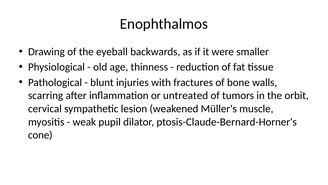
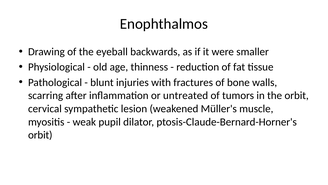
cone at (40, 135): cone -> orbit
